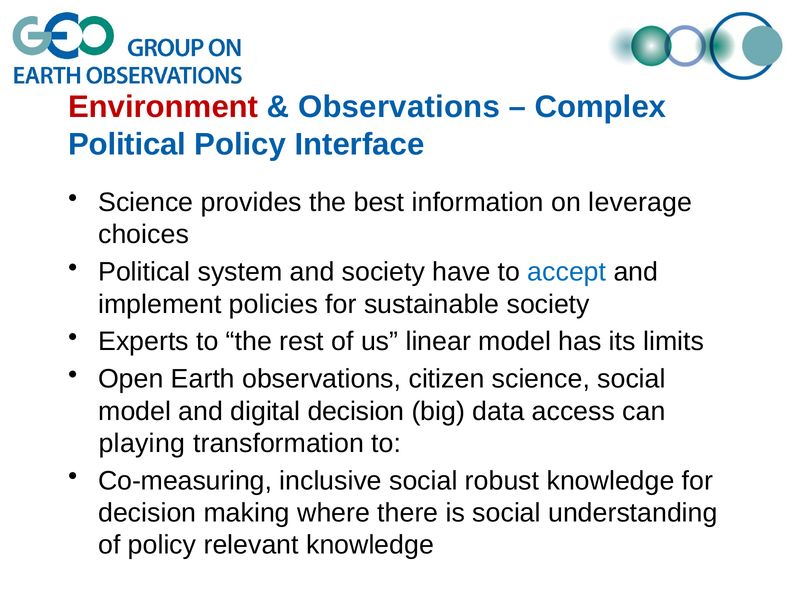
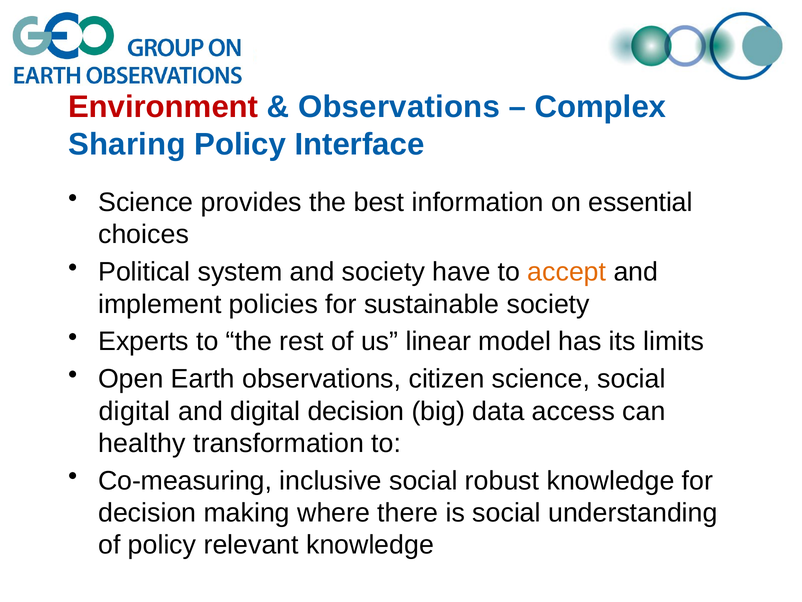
Political at (127, 145): Political -> Sharing
leverage: leverage -> essential
accept colour: blue -> orange
model at (135, 411): model -> digital
playing: playing -> healthy
